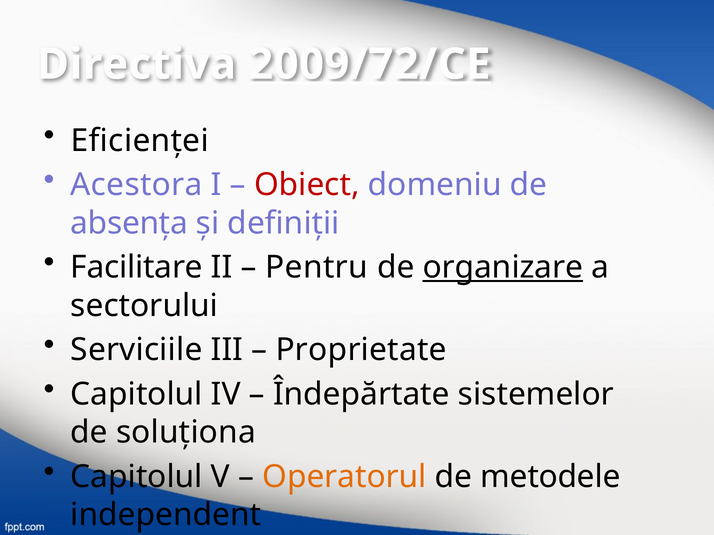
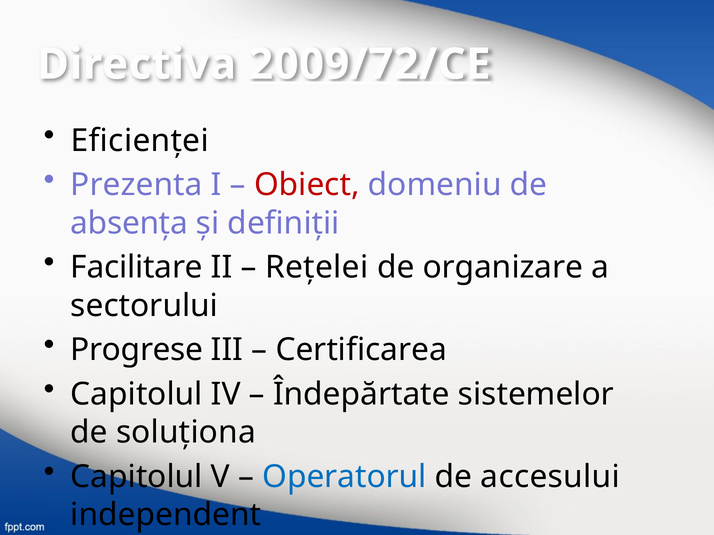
Acestora: Acestora -> Prezenta
Pentru: Pentru -> Reţelei
organizare underline: present -> none
Serviciile: Serviciile -> Progrese
Proprietate: Proprietate -> Certificarea
Operatorul colour: orange -> blue
metodele: metodele -> accesului
